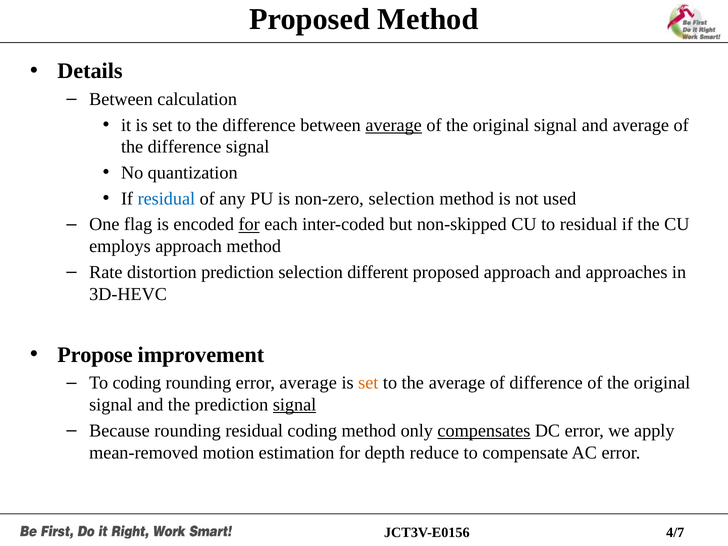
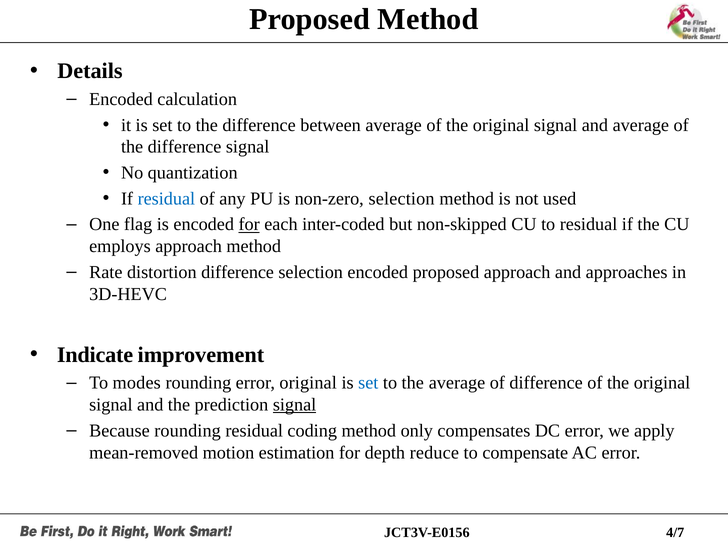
Between at (121, 99): Between -> Encoded
average at (394, 125) underline: present -> none
distortion prediction: prediction -> difference
selection different: different -> encoded
Propose: Propose -> Indicate
To coding: coding -> modes
error average: average -> original
set at (368, 383) colour: orange -> blue
compensates underline: present -> none
